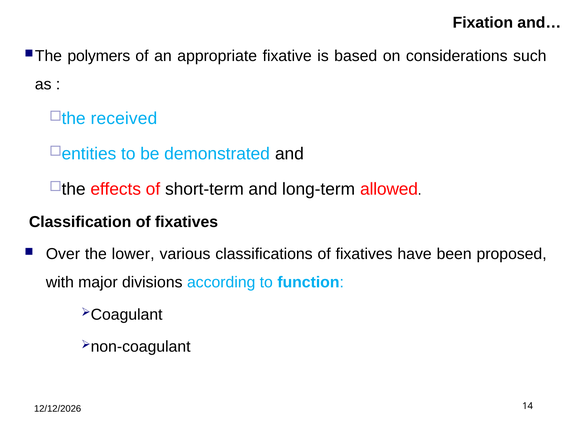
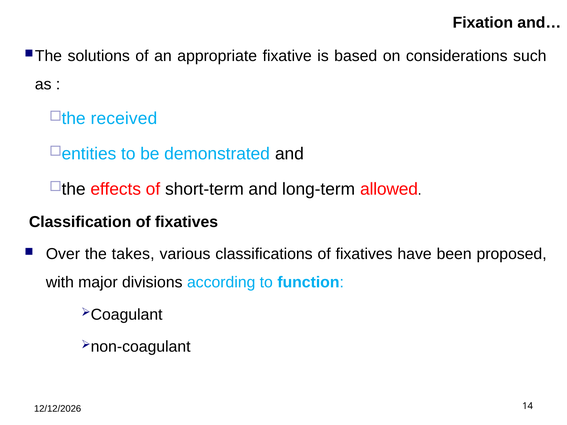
polymers: polymers -> solutions
lower: lower -> takes
